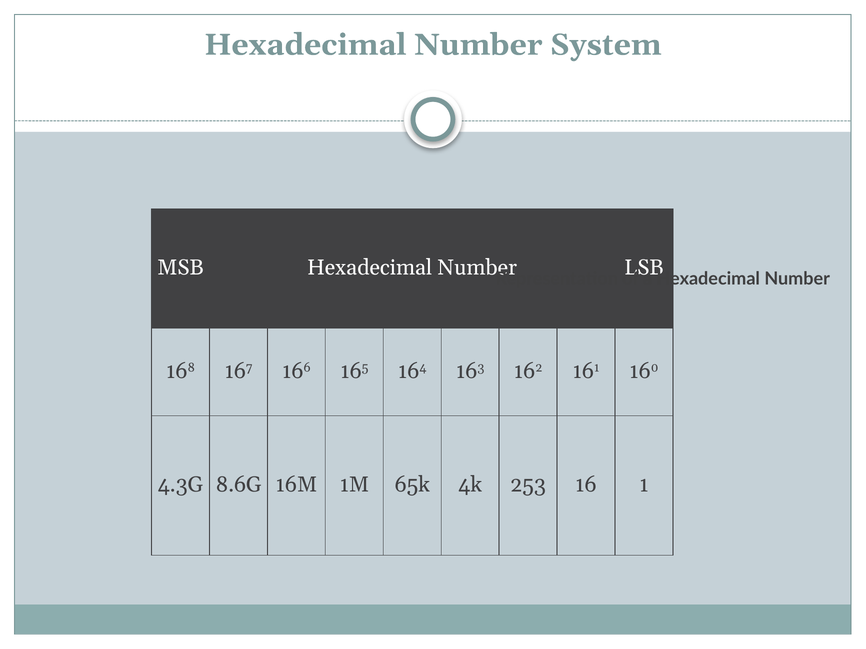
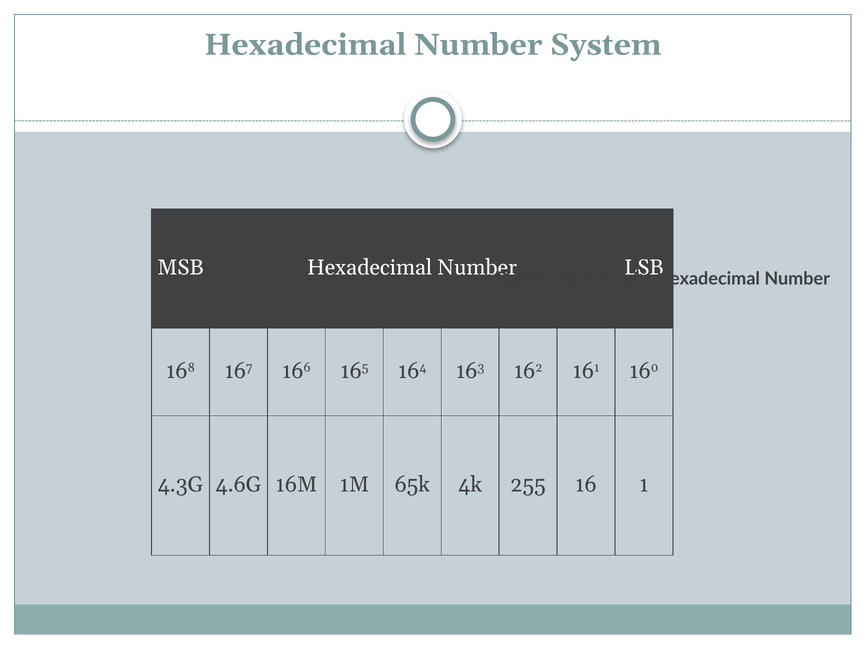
8.6G: 8.6G -> 4.6G
253: 253 -> 255
